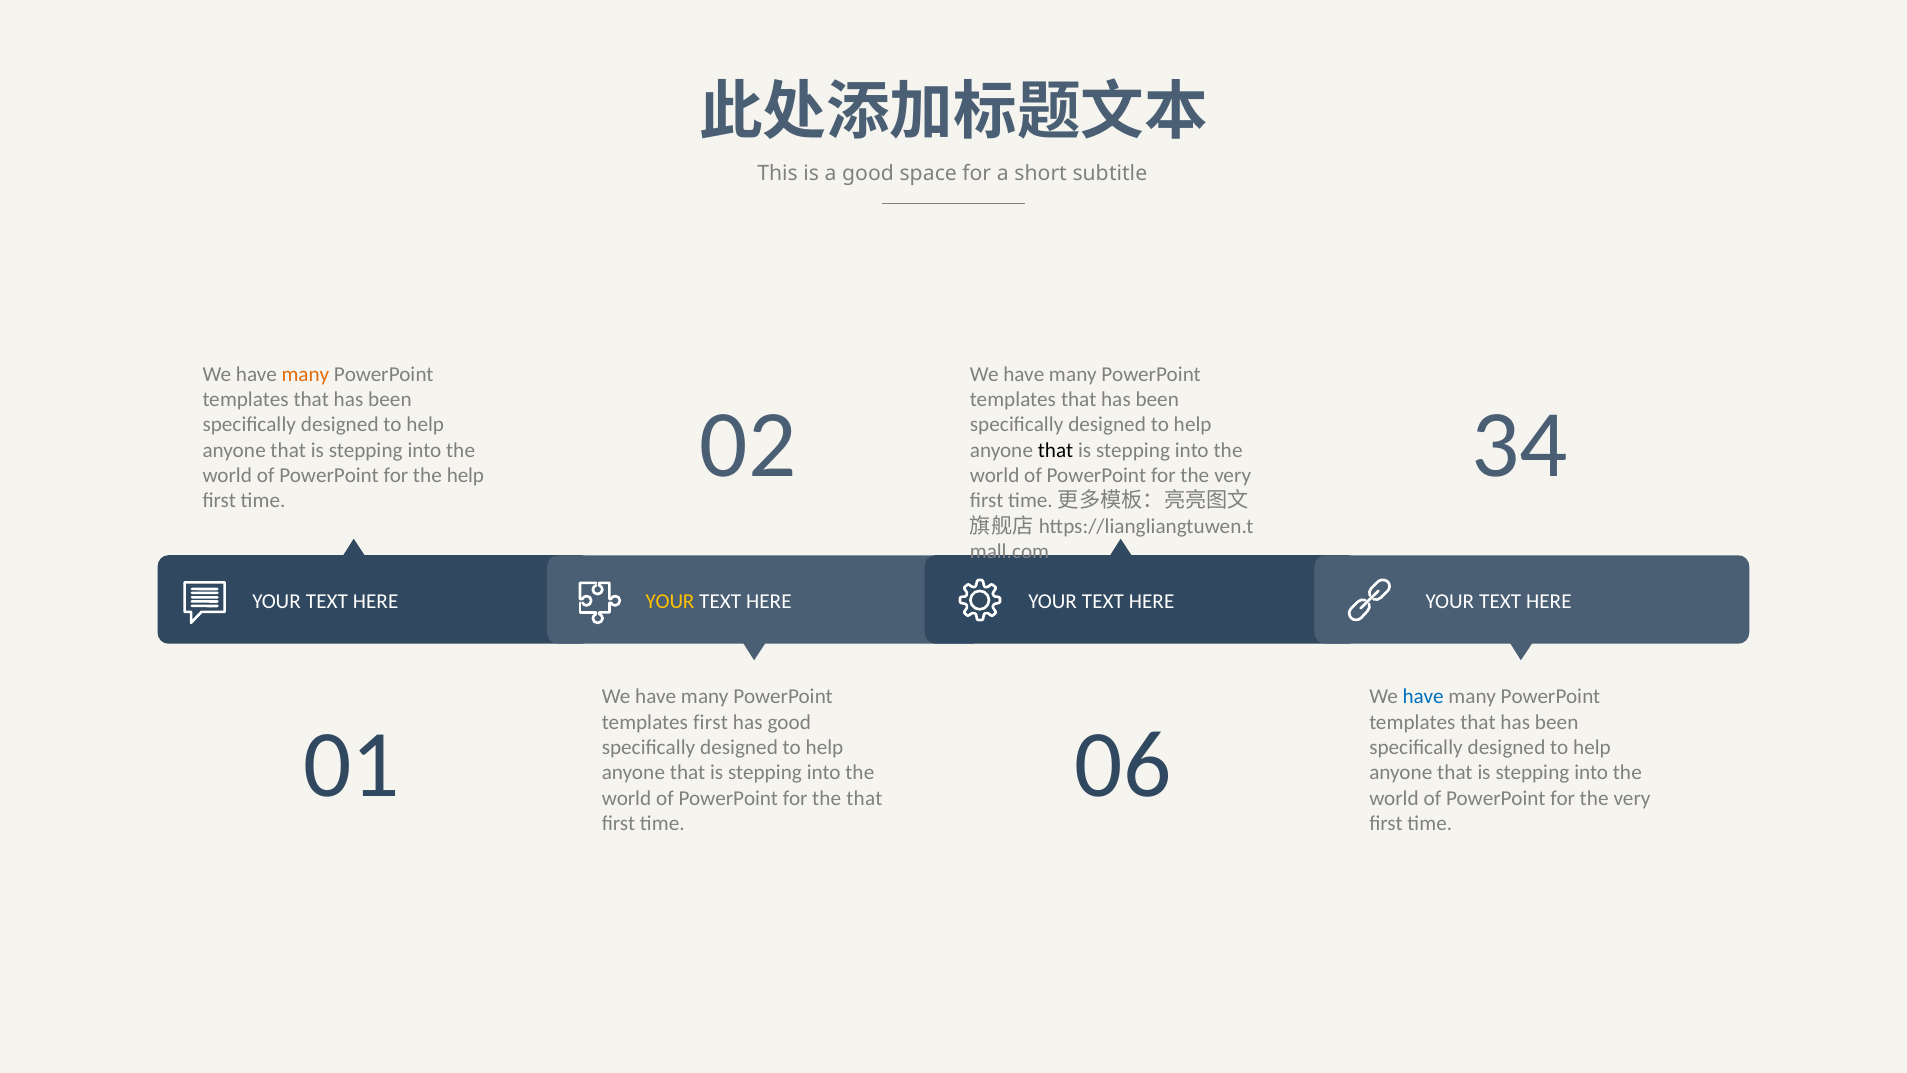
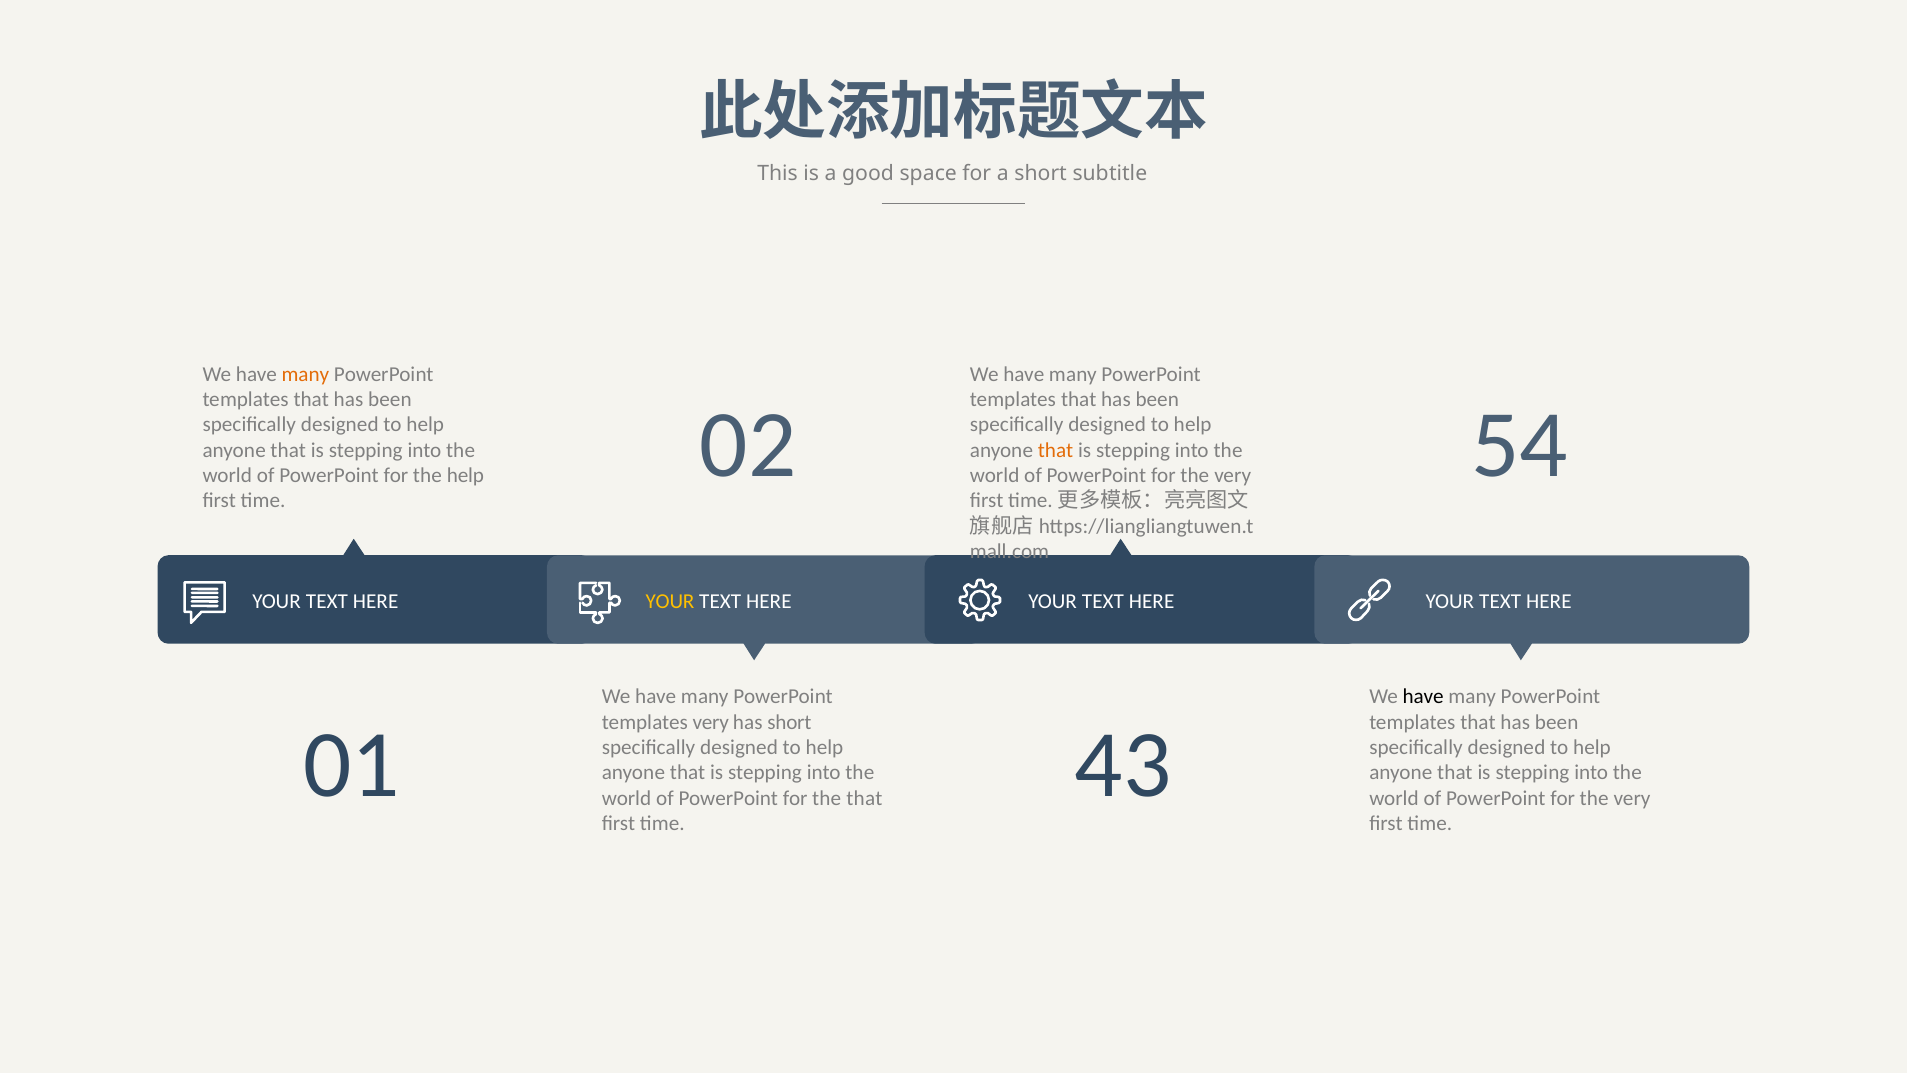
34: 34 -> 54
that at (1056, 450) colour: black -> orange
have at (1423, 697) colour: blue -> black
templates first: first -> very
has good: good -> short
06: 06 -> 43
